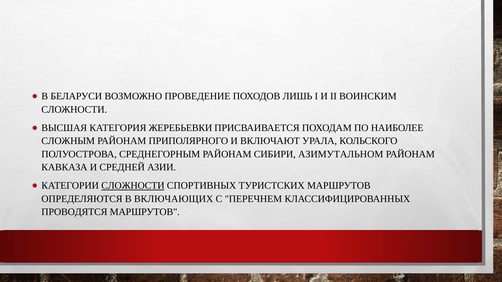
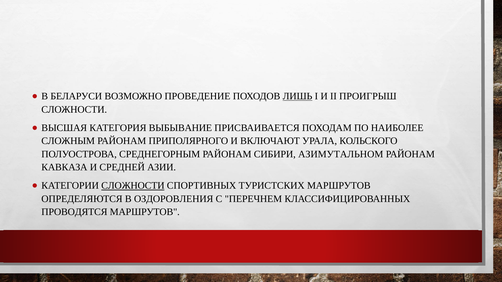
ЛИШЬ underline: none -> present
ВОИНСКИМ: ВОИНСКИМ -> ПРОИГРЫШ
ЖЕРЕБЬЕВКИ: ЖЕРЕБЬЕВКИ -> ВЫБЫВАНИЕ
ВКЛЮЧАЮЩИХ: ВКЛЮЧАЮЩИХ -> ОЗДОРОВЛЕНИЯ
